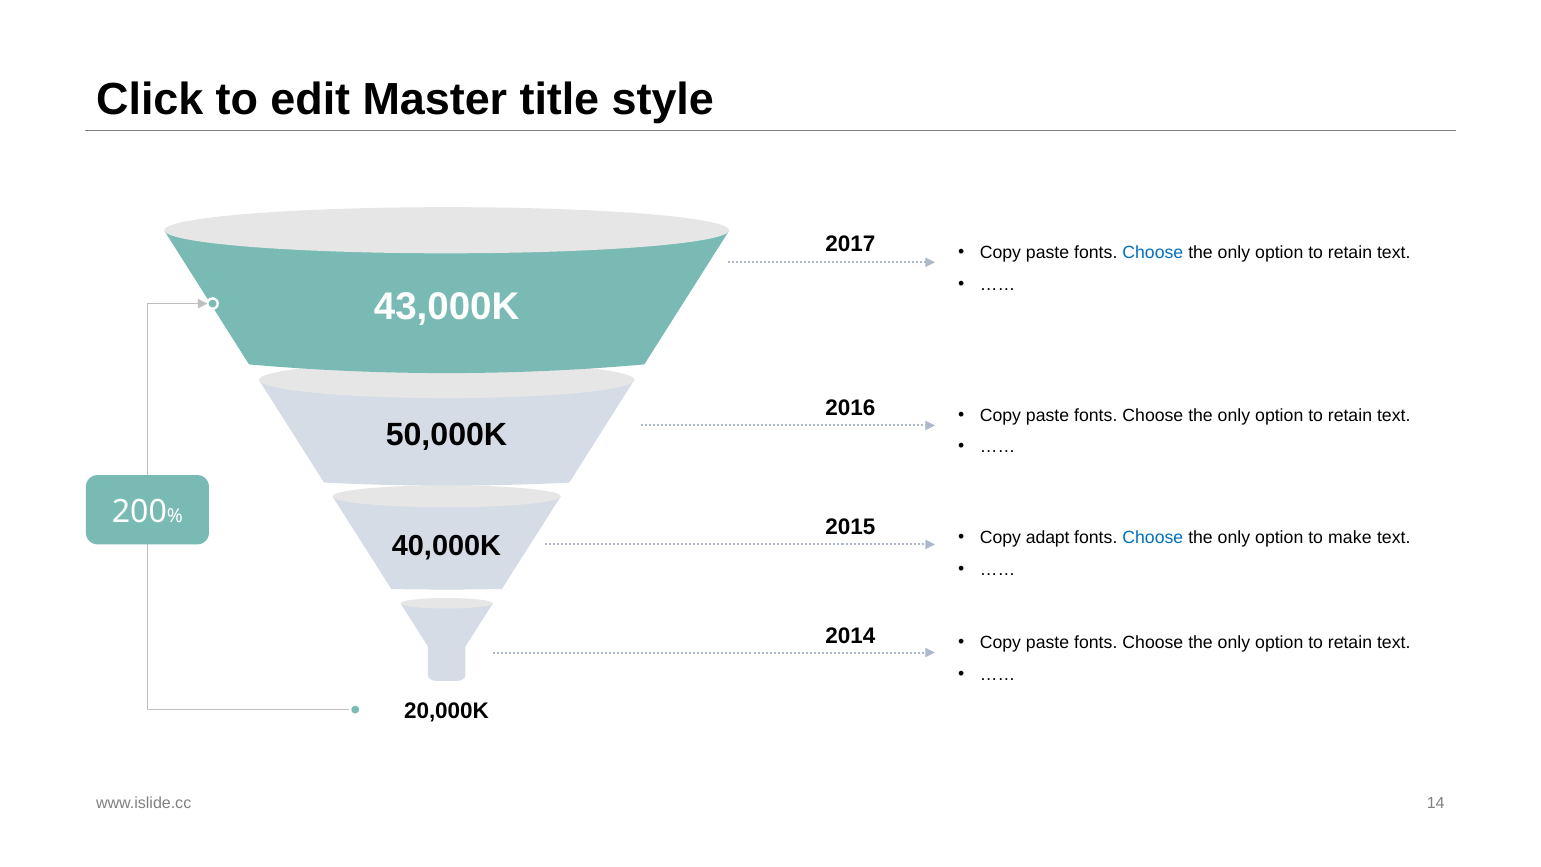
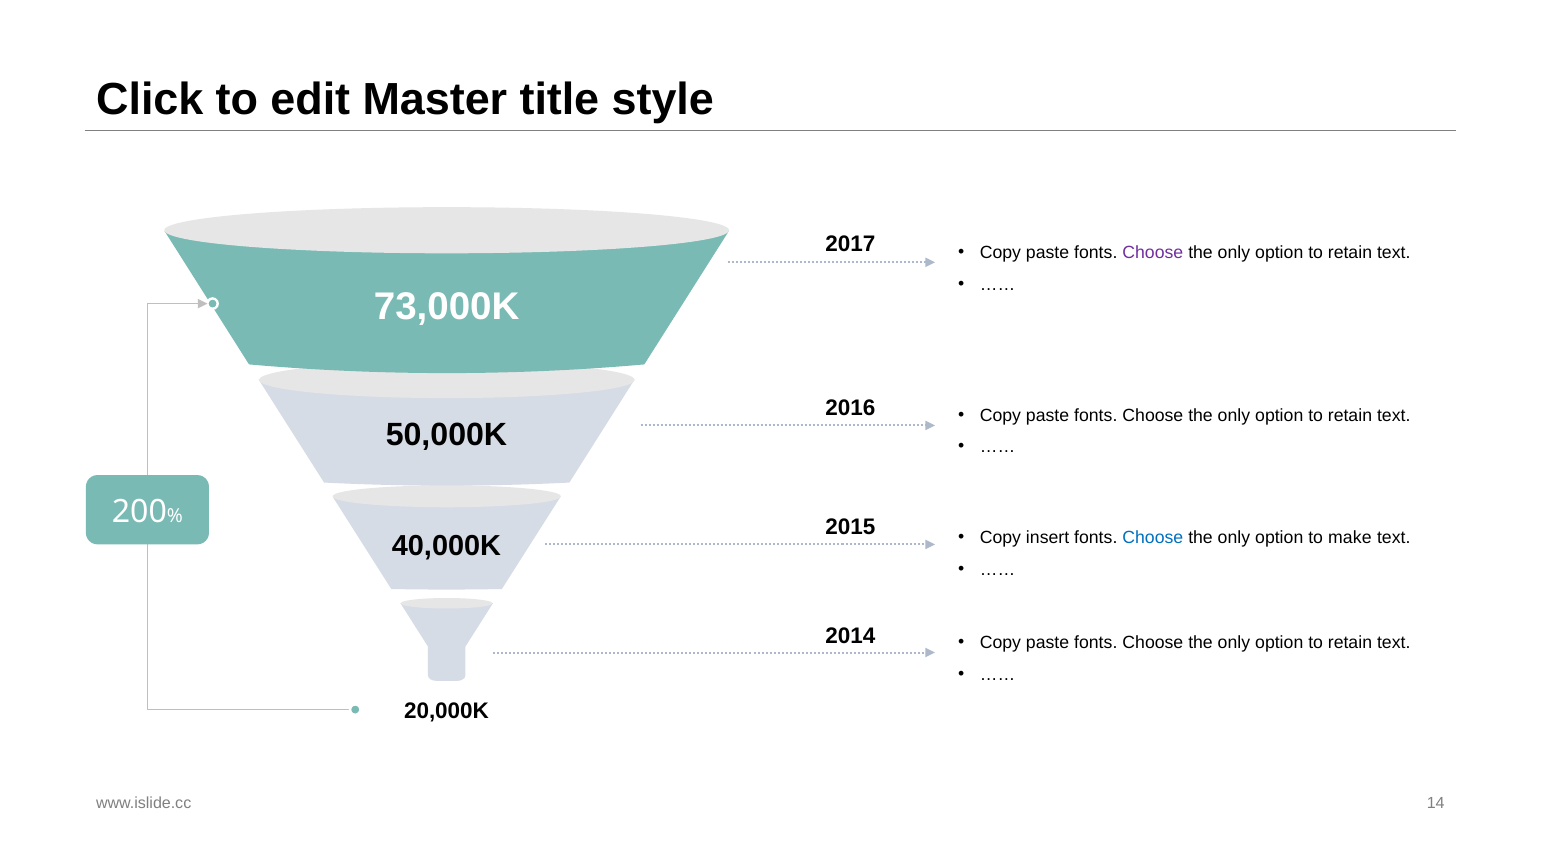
Choose at (1153, 253) colour: blue -> purple
43,000K: 43,000K -> 73,000K
adapt: adapt -> insert
